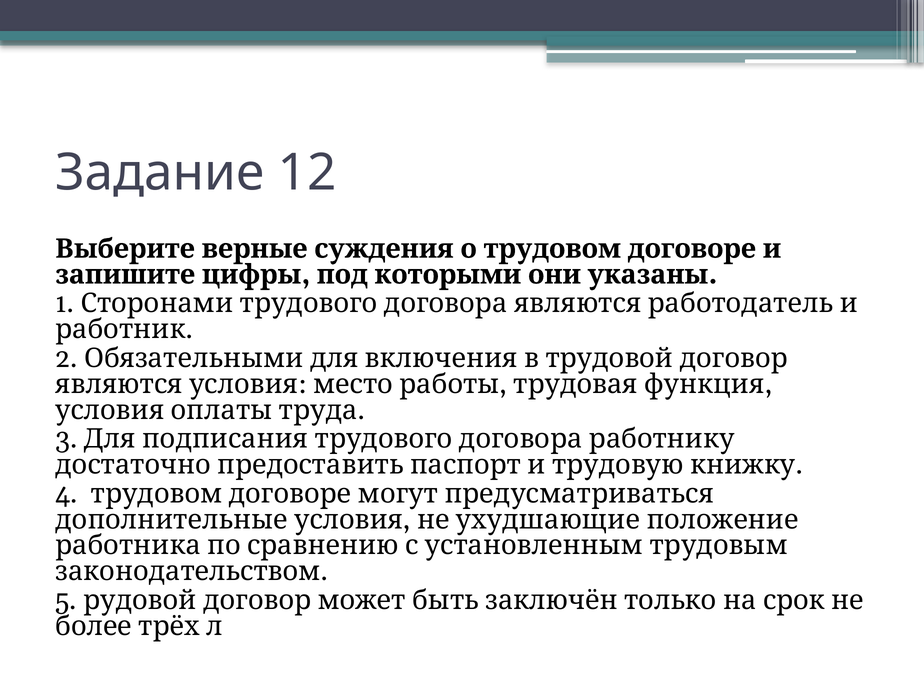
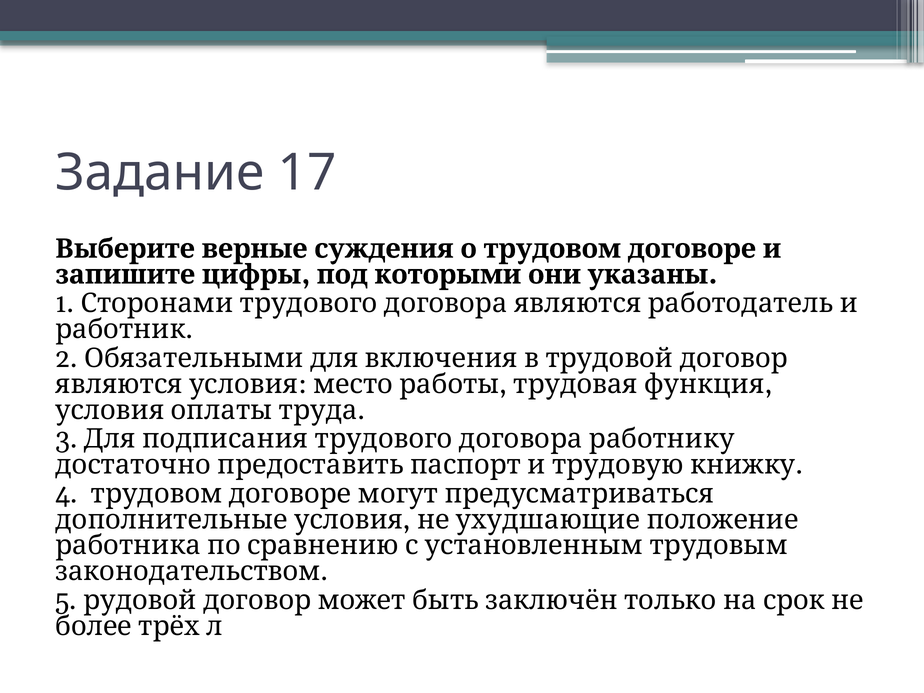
12: 12 -> 17
